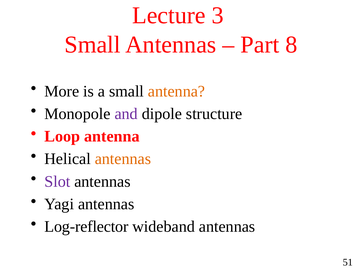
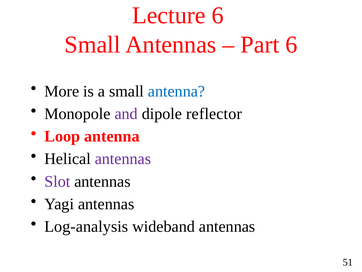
Lecture 3: 3 -> 6
Part 8: 8 -> 6
antenna at (177, 91) colour: orange -> blue
structure: structure -> reflector
antennas at (123, 159) colour: orange -> purple
Log-reflector: Log-reflector -> Log-analysis
